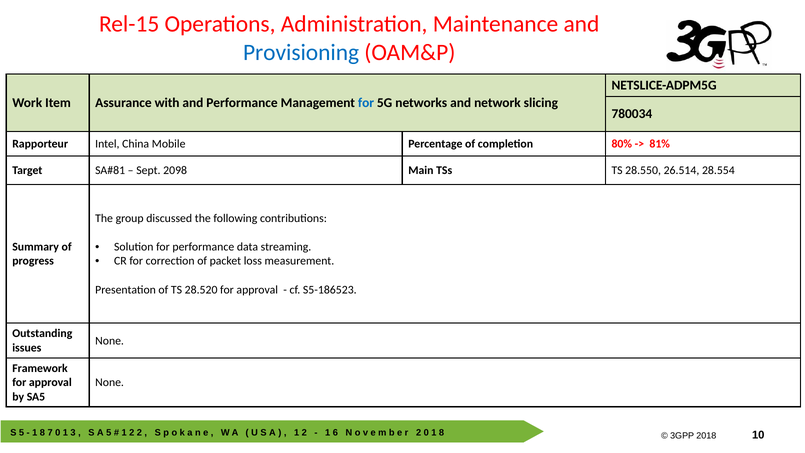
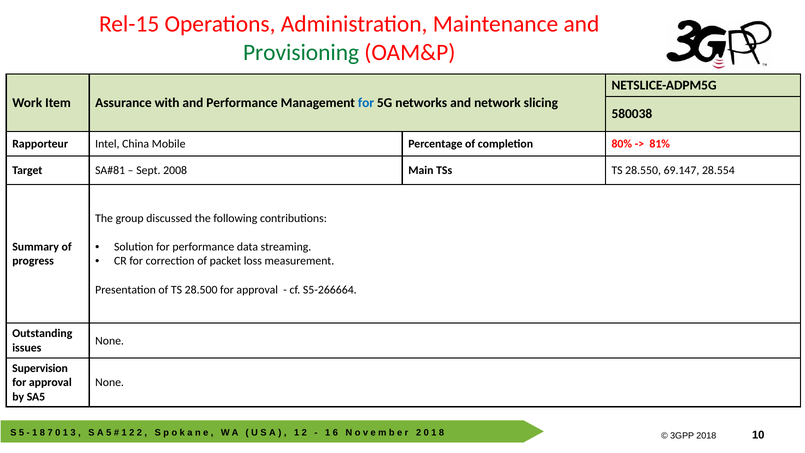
Provisioning colour: blue -> green
780034: 780034 -> 580038
2098: 2098 -> 2008
26.514: 26.514 -> 69.147
28.520: 28.520 -> 28.500
S5-186523: S5-186523 -> S5-266664
Framework: Framework -> Supervision
